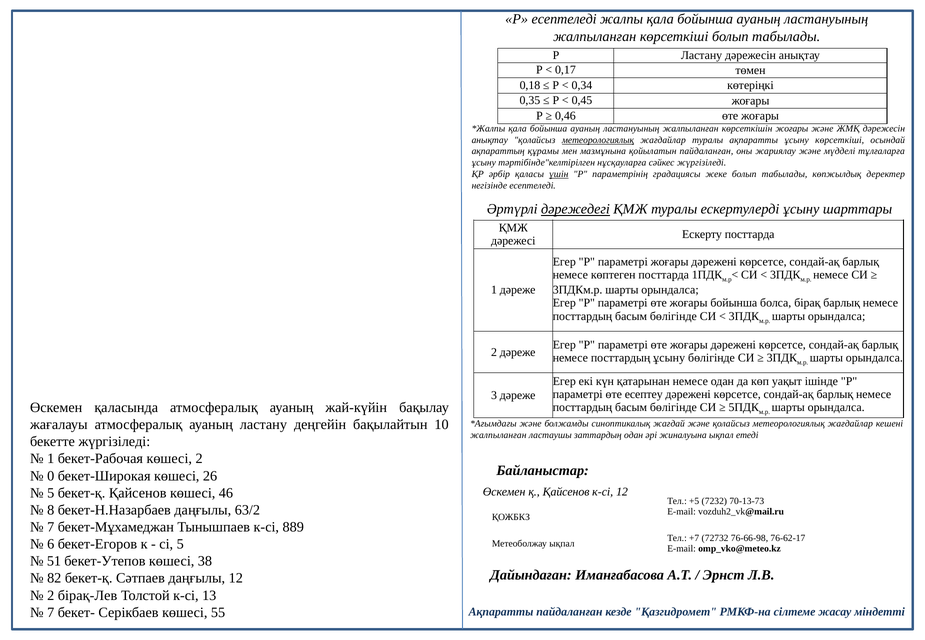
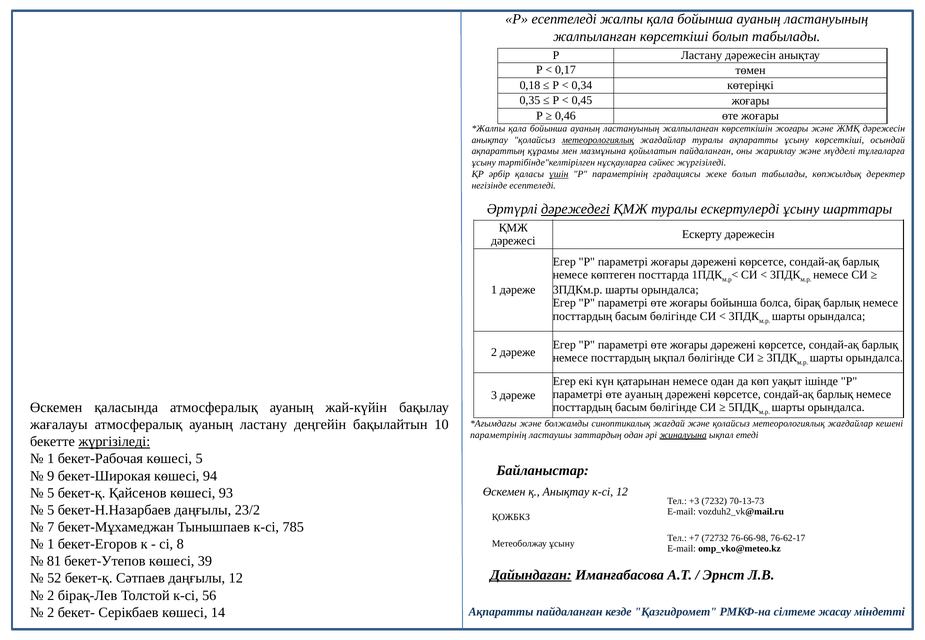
Ескерту посттарда: посттарда -> дәрежесін
посттардың ұсыну: ұсыну -> ықпал
өте есептеу: есептеу -> ауаның
жалпыланған at (498, 435): жалпыланған -> параметрінің
жиналуына underline: none -> present
жүргізіледі at (114, 442) underline: none -> present
көшесі 2: 2 -> 5
0: 0 -> 9
26: 26 -> 94
қ Қайсенов: Қайсенов -> Анықтау
46: 46 -> 93
+5: +5 -> +3
8 at (51, 510): 8 -> 5
63/2: 63/2 -> 23/2
889: 889 -> 785
6 at (51, 544): 6 -> 1
сі 5: 5 -> 8
Метеоболжау ықпал: ықпал -> ұсыну
51: 51 -> 81
38: 38 -> 39
Дайындаған underline: none -> present
82: 82 -> 52
13: 13 -> 56
7 at (51, 613): 7 -> 2
55: 55 -> 14
